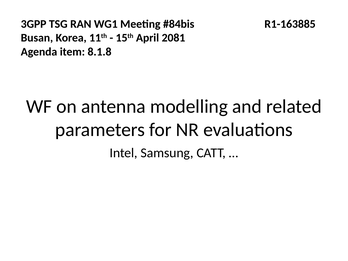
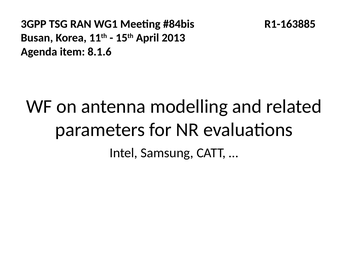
2081: 2081 -> 2013
8.1.8: 8.1.8 -> 8.1.6
